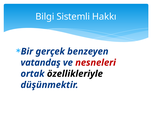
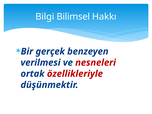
Sistemli: Sistemli -> Bilimsel
vatandaş: vatandaş -> verilmesi
özellikleriyle colour: black -> red
